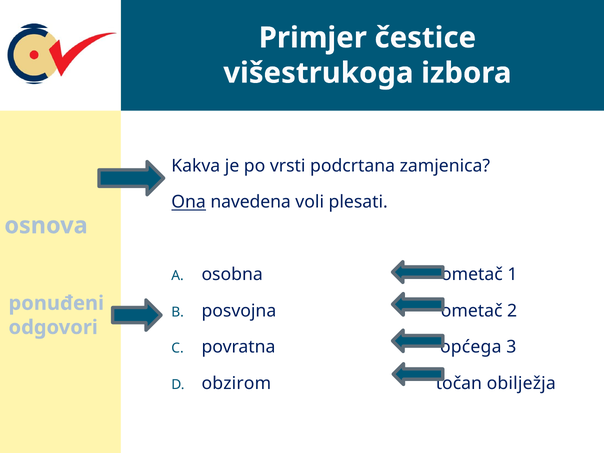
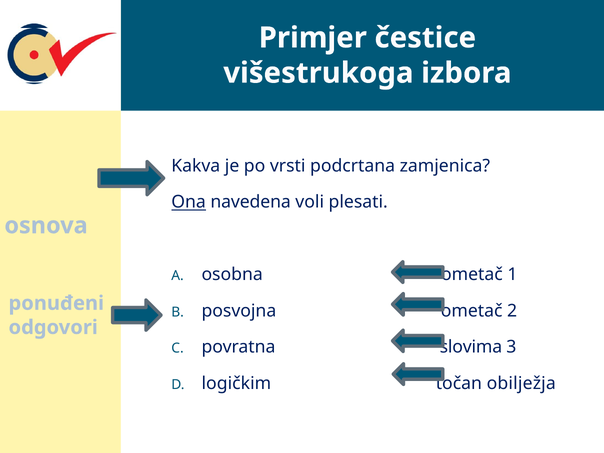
općega: općega -> slovima
obzirom: obzirom -> logičkim
